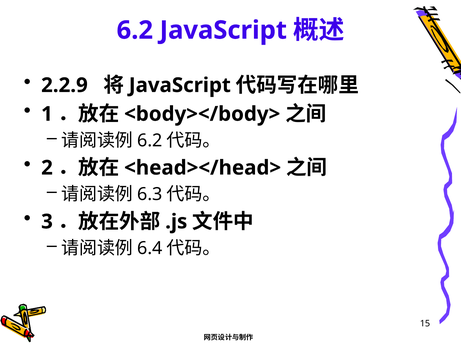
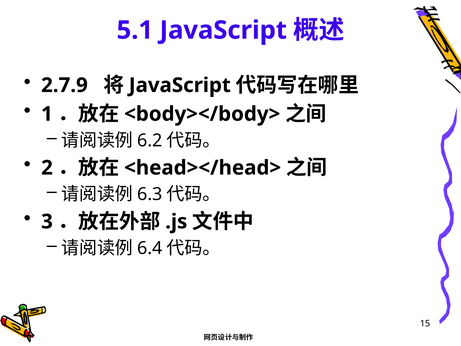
6.2 at (135, 30): 6.2 -> 5.1
2.2.9: 2.2.9 -> 2.7.9
